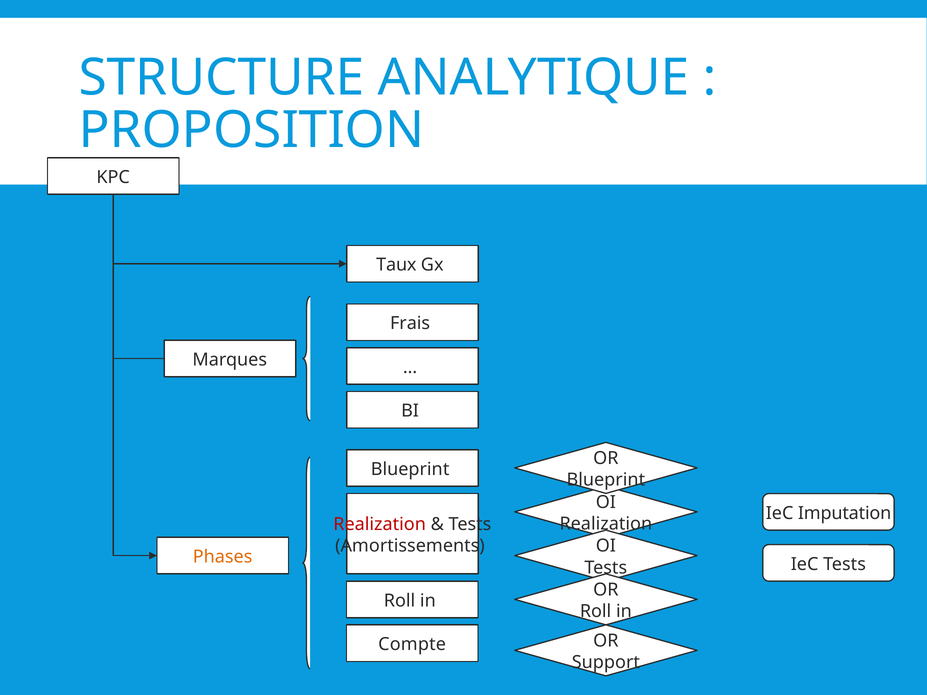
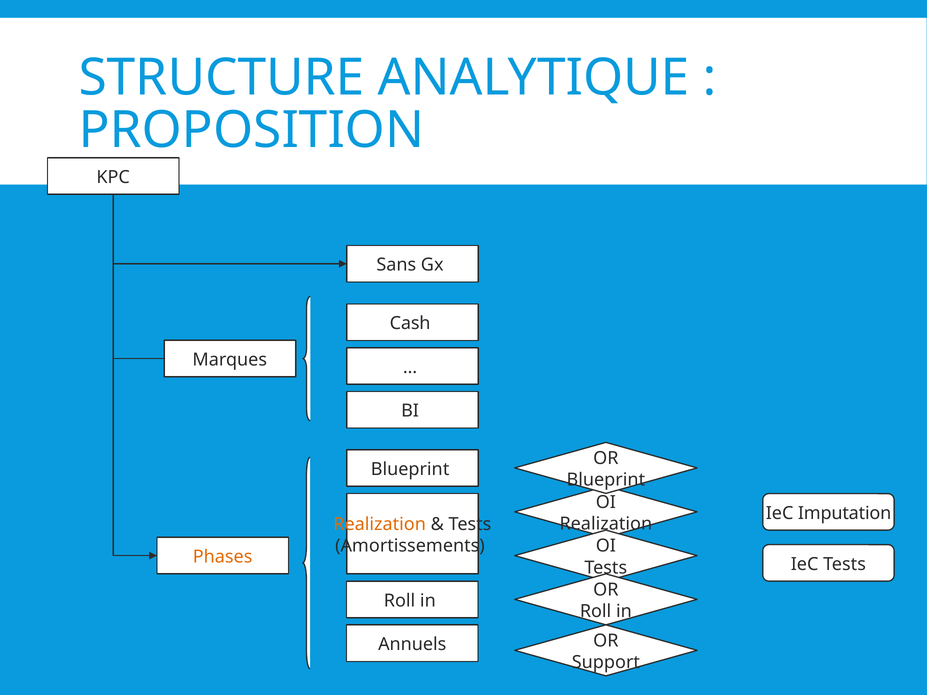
Taux: Taux -> Sans
Frais: Frais -> Cash
Realization at (380, 524) colour: red -> orange
Compte: Compte -> Annuels
